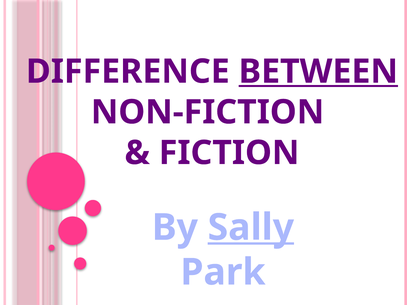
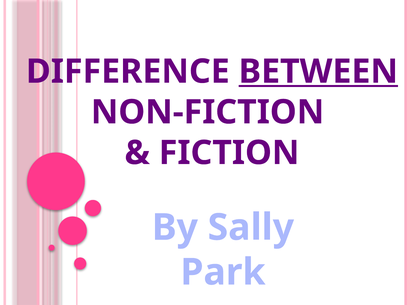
Sally underline: present -> none
